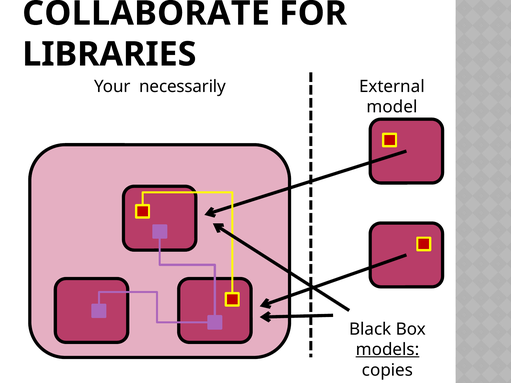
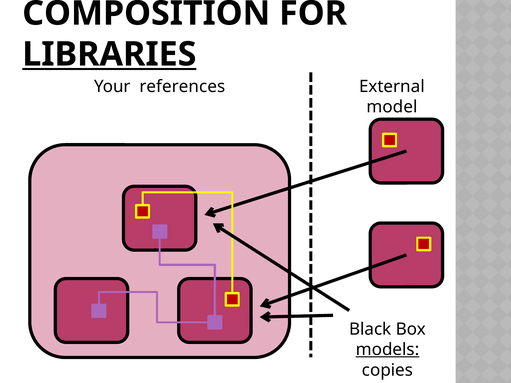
COLLABORATE: COLLABORATE -> COMPOSITION
LIBRARIES underline: none -> present
necessarily: necessarily -> references
